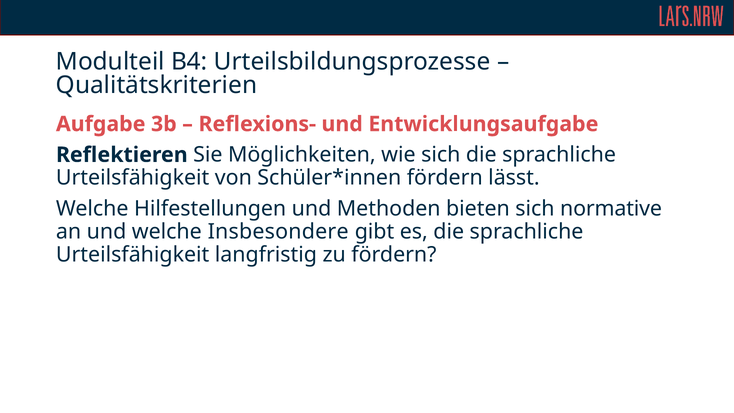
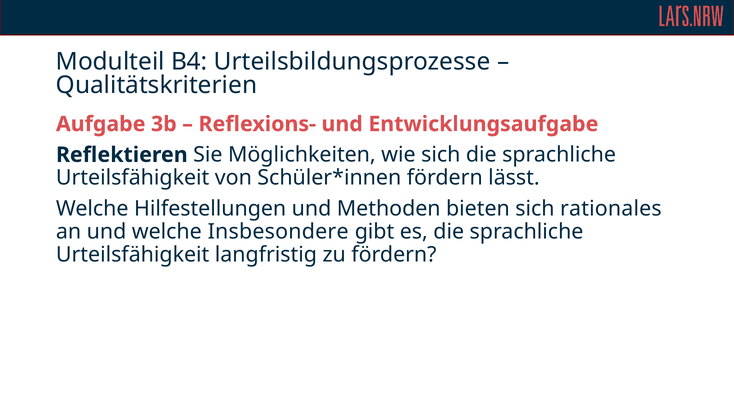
normative: normative -> rationales
